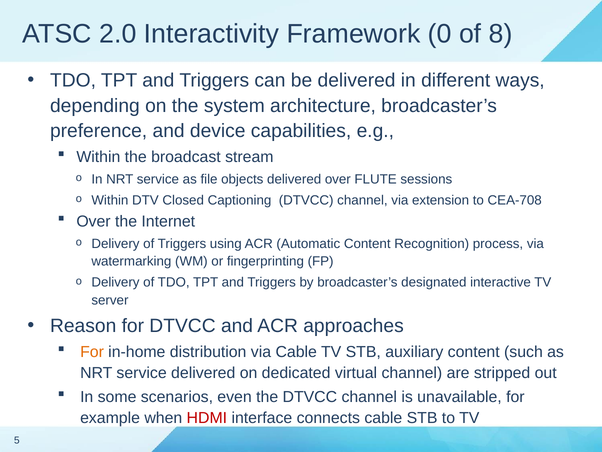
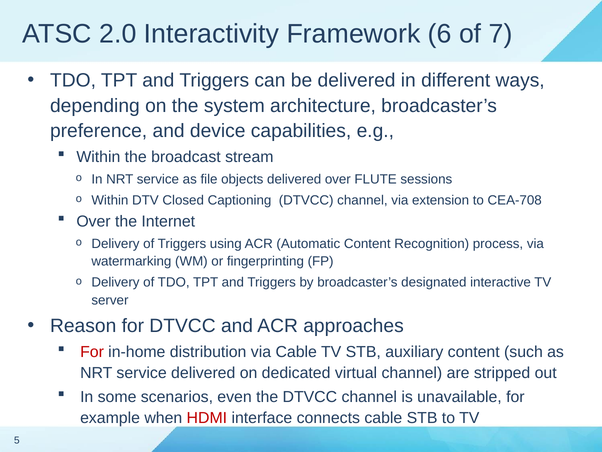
0: 0 -> 6
8: 8 -> 7
For at (92, 352) colour: orange -> red
